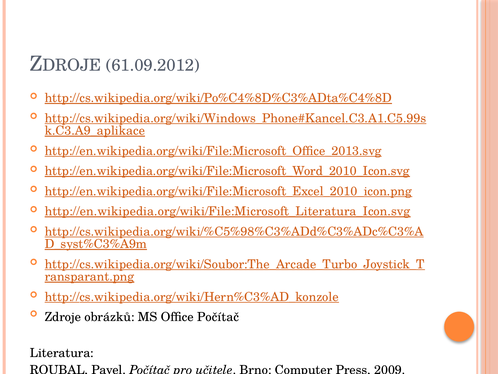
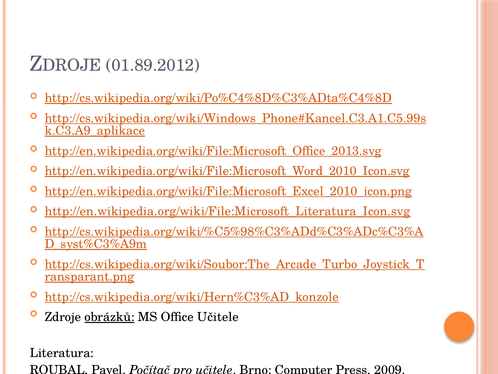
61.09.2012: 61.09.2012 -> 01.89.2012
obrázků underline: none -> present
Office Počítač: Počítač -> Učitele
